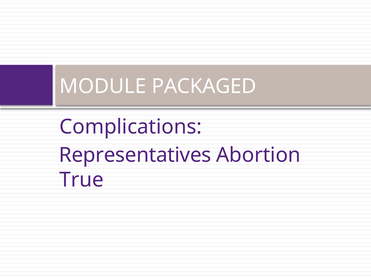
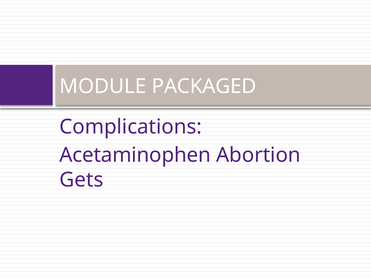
Representatives: Representatives -> Acetaminophen
True: True -> Gets
